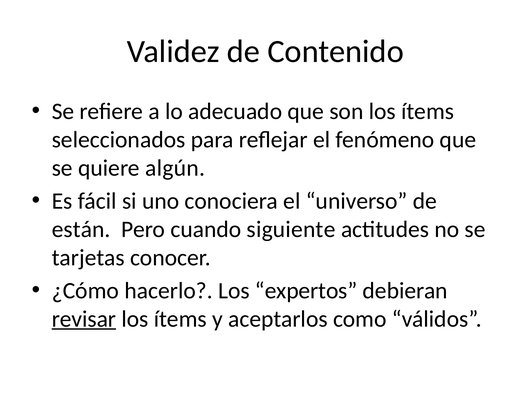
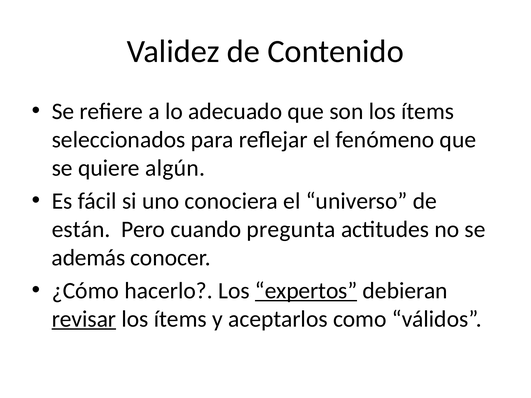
siguiente: siguiente -> pregunta
tarjetas: tarjetas -> además
expertos underline: none -> present
